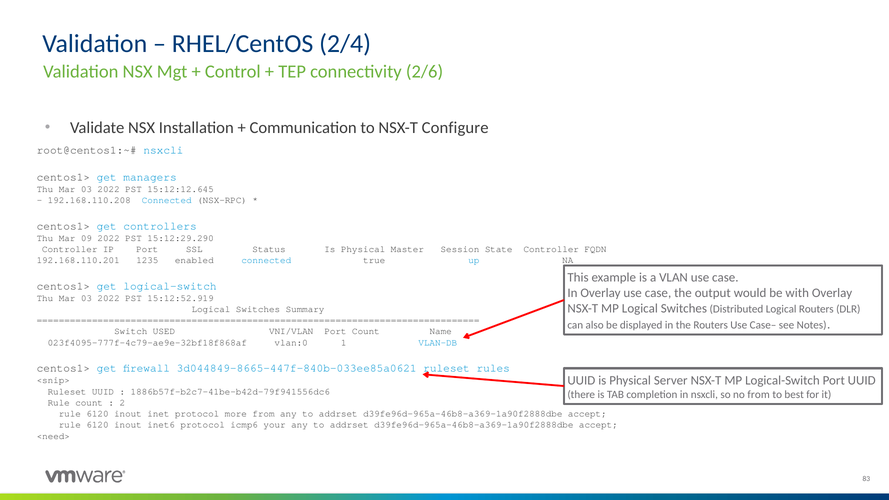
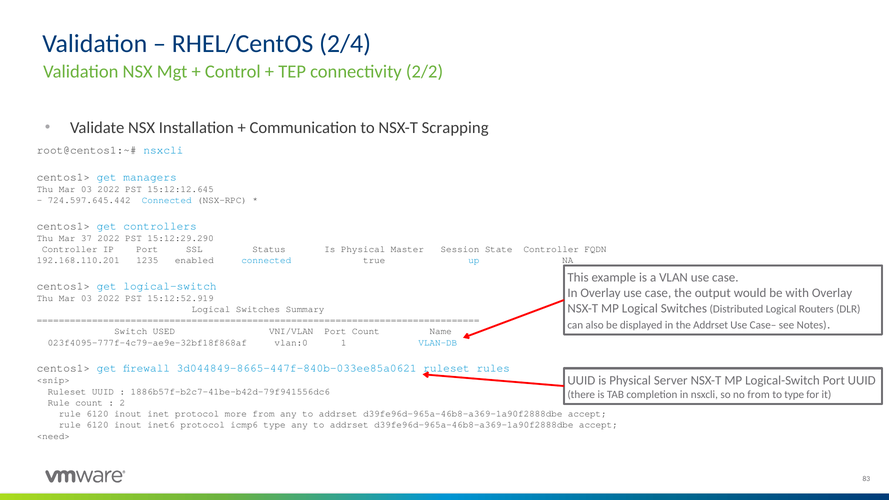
2/6: 2/6 -> 2/2
Configure: Configure -> Scrapping
192.168.110.208: 192.168.110.208 -> 724.597.645.442
09: 09 -> 37
the Routers: Routers -> Addrset
to best: best -> type
icmp6 your: your -> type
